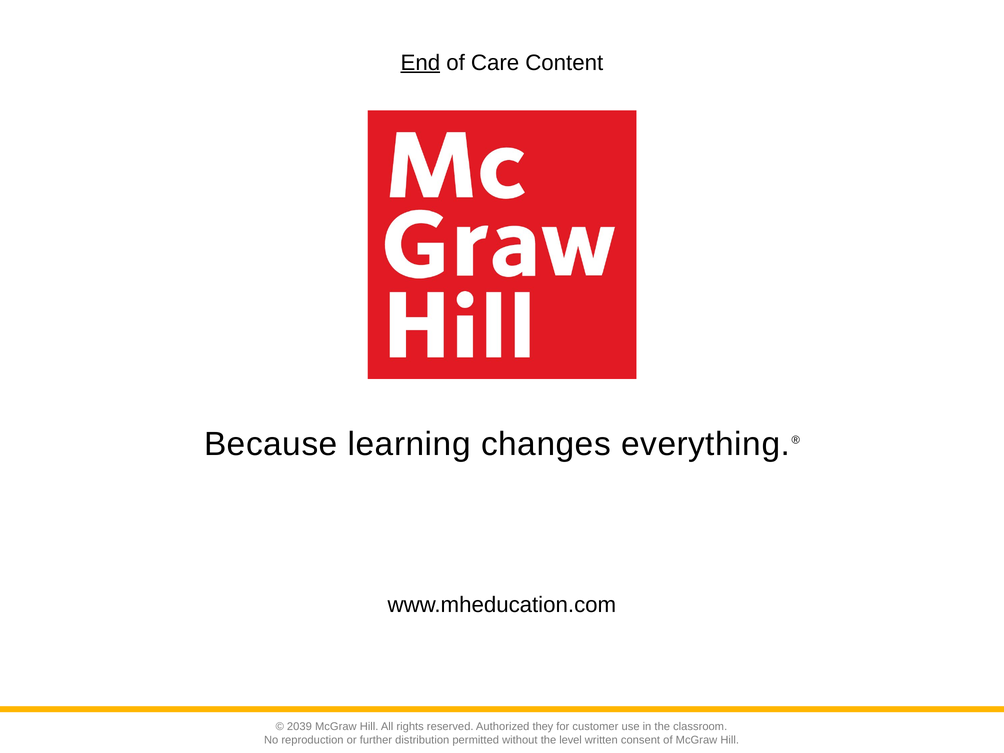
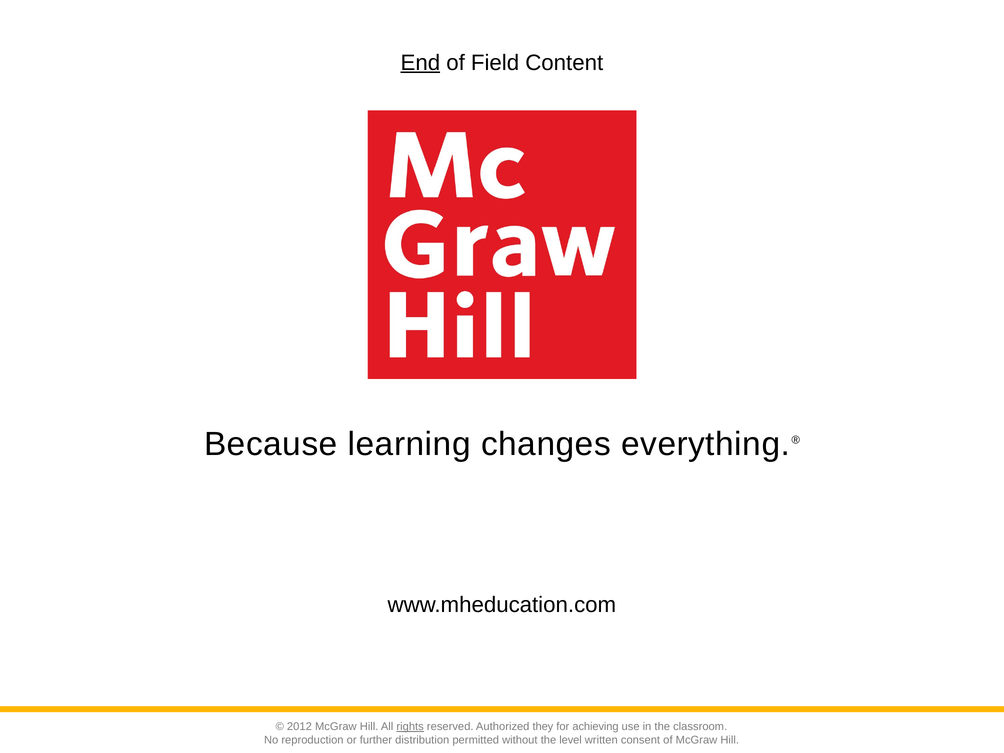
Care: Care -> Field
2039: 2039 -> 2012
rights underline: none -> present
customer: customer -> achieving
